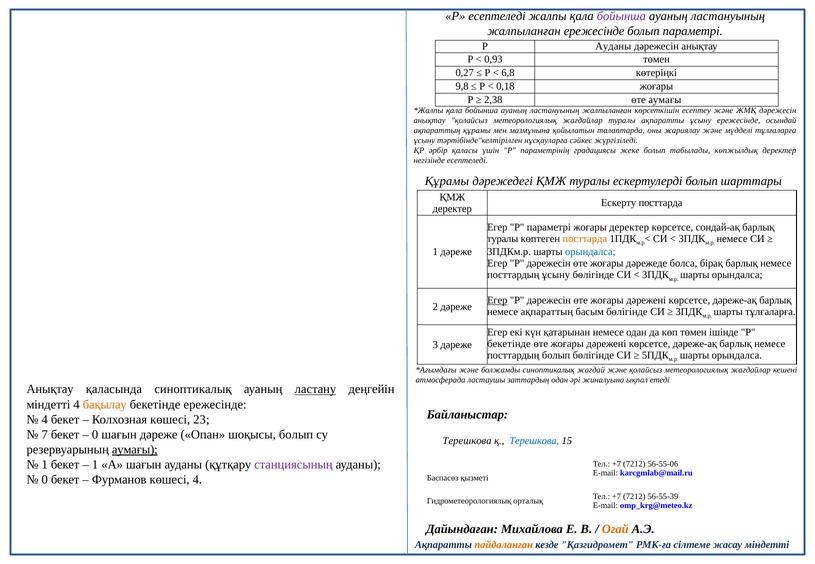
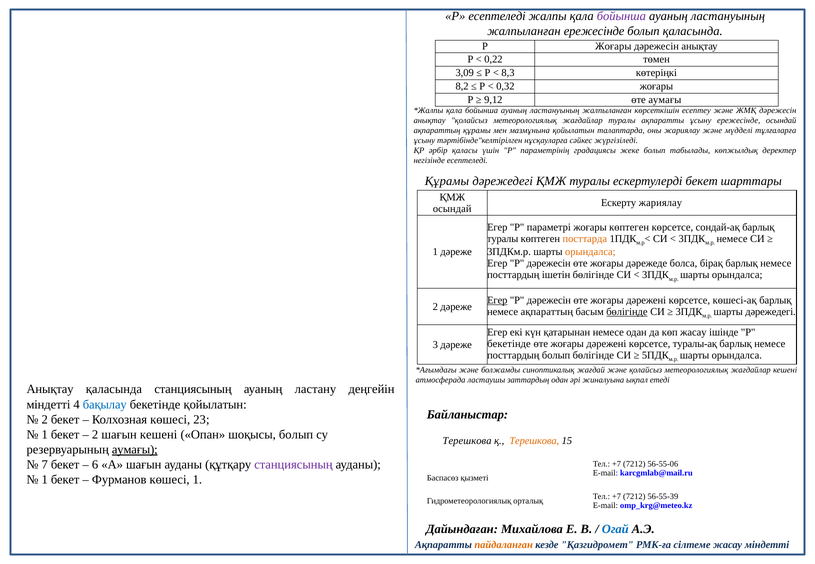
болып параметрі: параметрі -> қаласында
Р Ауданы: Ауданы -> Жоғары
0,93: 0,93 -> 0,22
0,27: 0,27 -> 3,09
6,8: 6,8 -> 8,3
9,8: 9,8 -> 8,2
0,18: 0,18 -> 0,32
2,38: 2,38 -> 9,12
ескертулерді болып: болып -> бекет
Ескерту посттарда: посттарда -> жариялау
деректер at (452, 209): деректер -> осындай
жоғары деректер: деректер -> көптеген
орындалса at (590, 252) colour: blue -> orange
посттардың ұсыну: ұсыну -> ішетін
дәреже-ақ at (735, 300): дәреже-ақ -> көшесі-ақ
бөлігінде at (627, 312) underline: none -> present
шарты тұлғаларға: тұлғаларға -> дәрежедегі
көп төмен: төмен -> жасау
дәреже-ақ at (695, 344): дәреже-ақ -> туралы-ақ
қаласында синоптикалық: синоптикалық -> станциясының
ластану underline: present -> none
бақылау colour: orange -> blue
бекетінде ережесінде: ережесінде -> қойылатын
4 at (45, 420): 4 -> 2
7 at (45, 435): 7 -> 1
0 at (95, 435): 0 -> 2
шағын дәреже: дәреже -> кешені
Терешкова at (534, 441) colour: blue -> orange
1 at (45, 465): 1 -> 7
1 at (95, 465): 1 -> 6
0 at (45, 480): 0 -> 1
көшесі 4: 4 -> 1
Огай colour: orange -> blue
